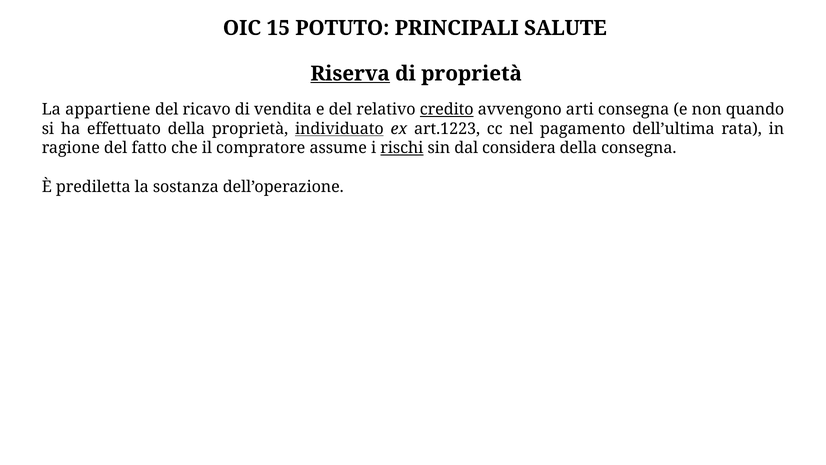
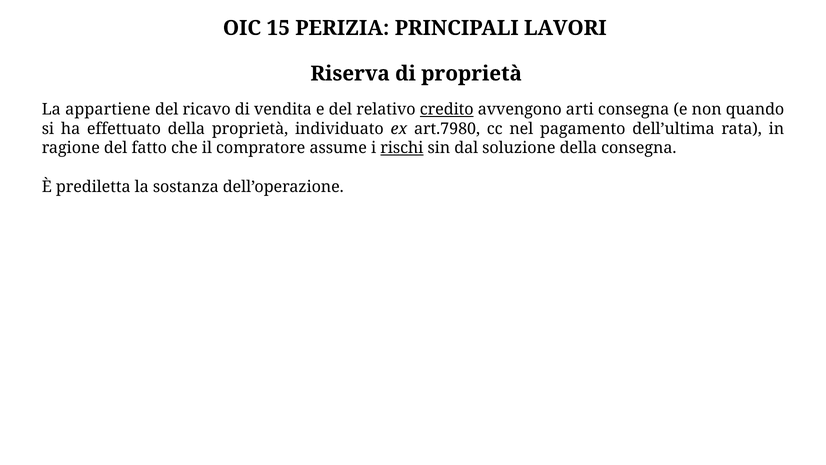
POTUTO: POTUTO -> PERIZIA
SALUTE: SALUTE -> LAVORI
Riserva underline: present -> none
individuato underline: present -> none
art.1223: art.1223 -> art.7980
considera: considera -> soluzione
